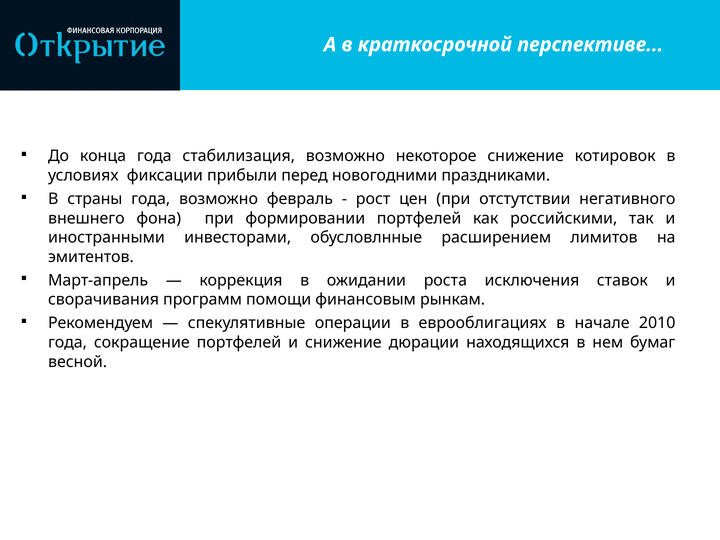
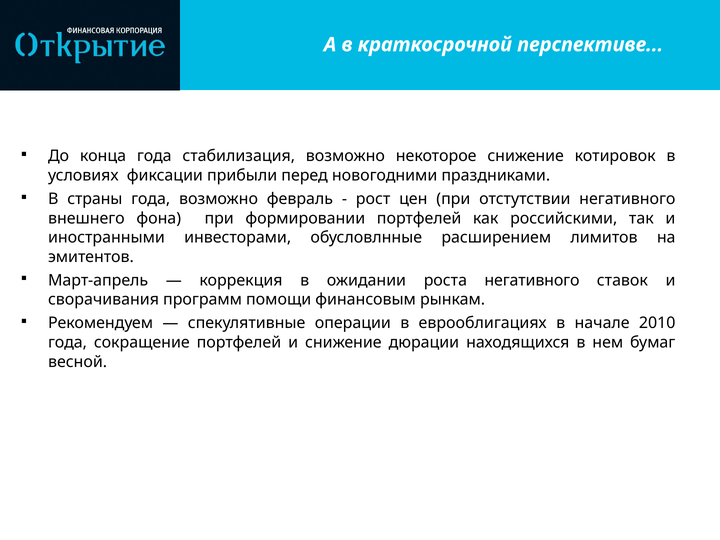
роста исключения: исключения -> негативного
